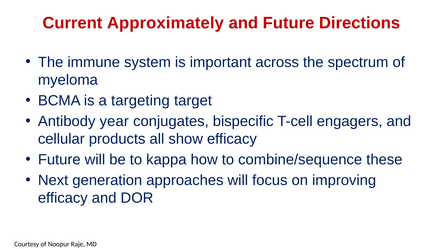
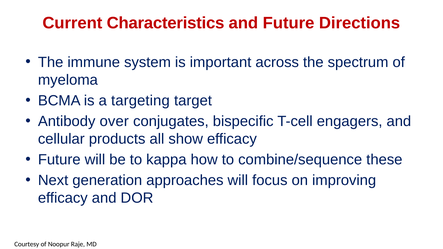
Approximately: Approximately -> Characteristics
year: year -> over
